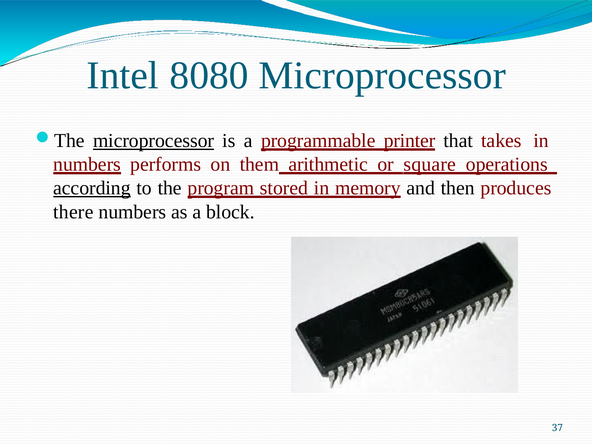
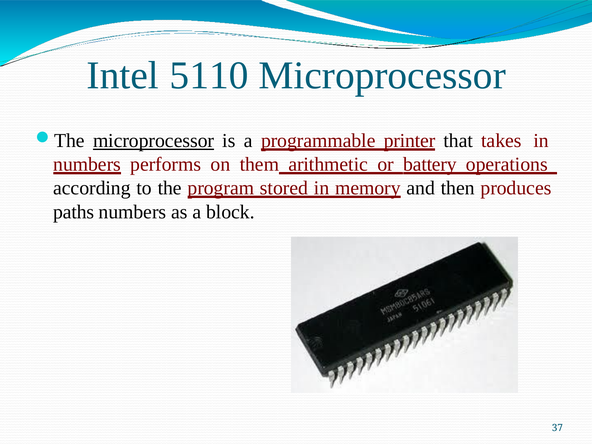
8080: 8080 -> 5110
square: square -> battery
according underline: present -> none
there: there -> paths
